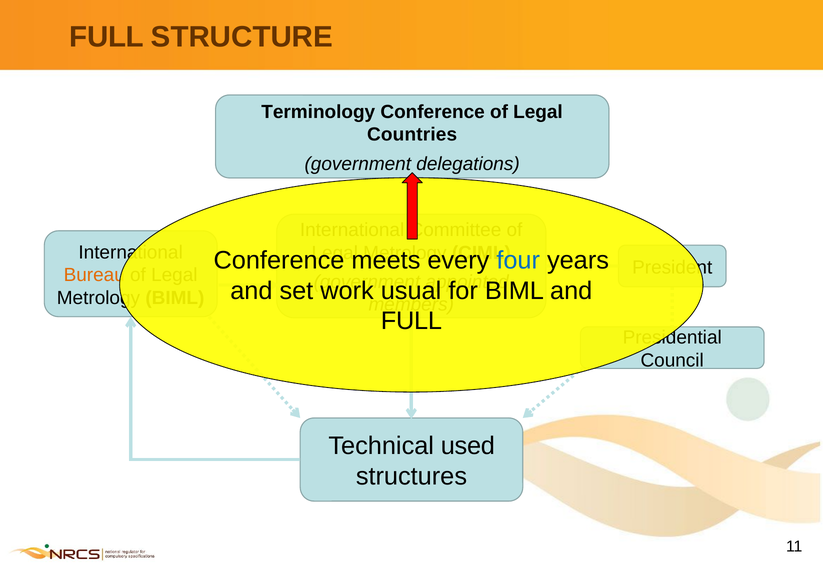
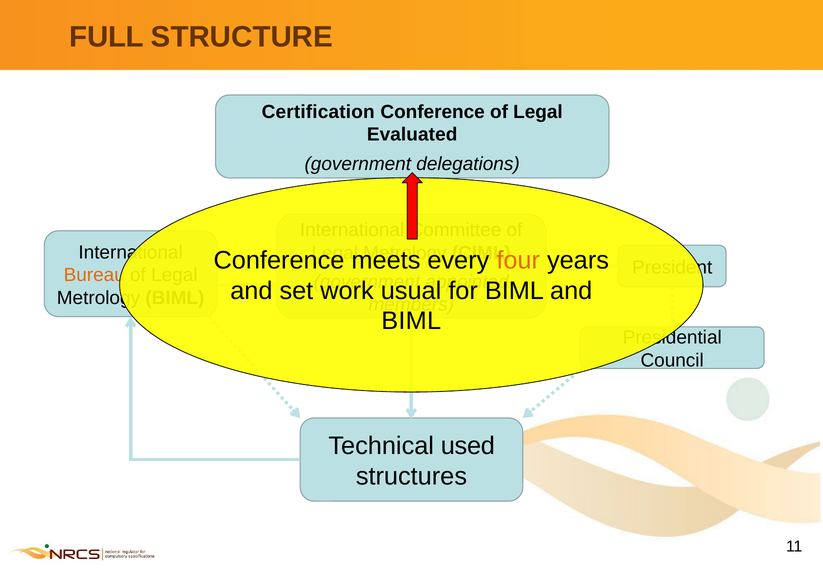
Terminology: Terminology -> Certification
Countries: Countries -> Evaluated
four colour: blue -> orange
FULL at (411, 321): FULL -> BIML
